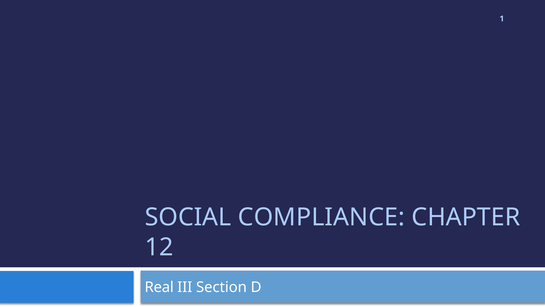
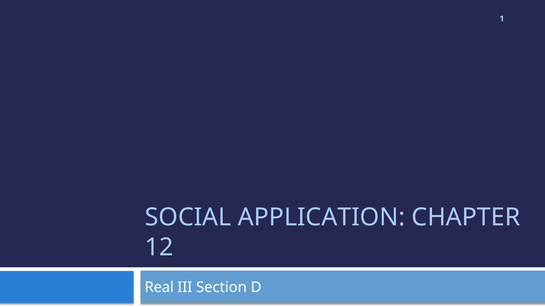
COMPLIANCE: COMPLIANCE -> APPLICATION
